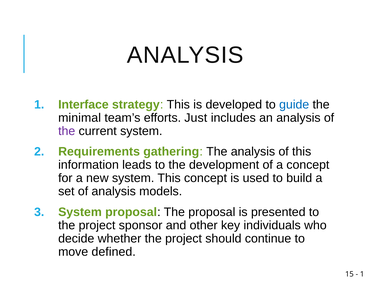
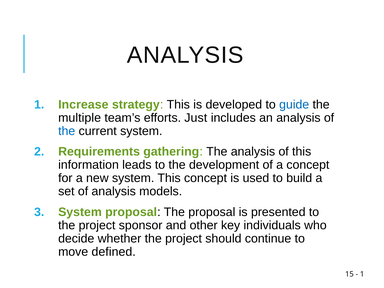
Interface: Interface -> Increase
minimal: minimal -> multiple
the at (67, 131) colour: purple -> blue
